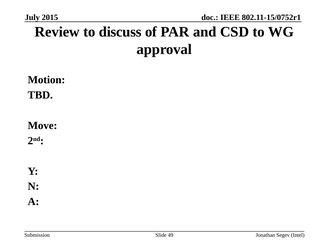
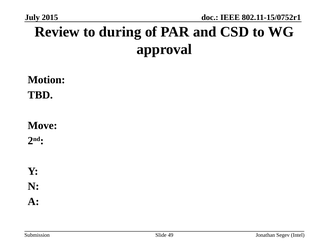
discuss: discuss -> during
